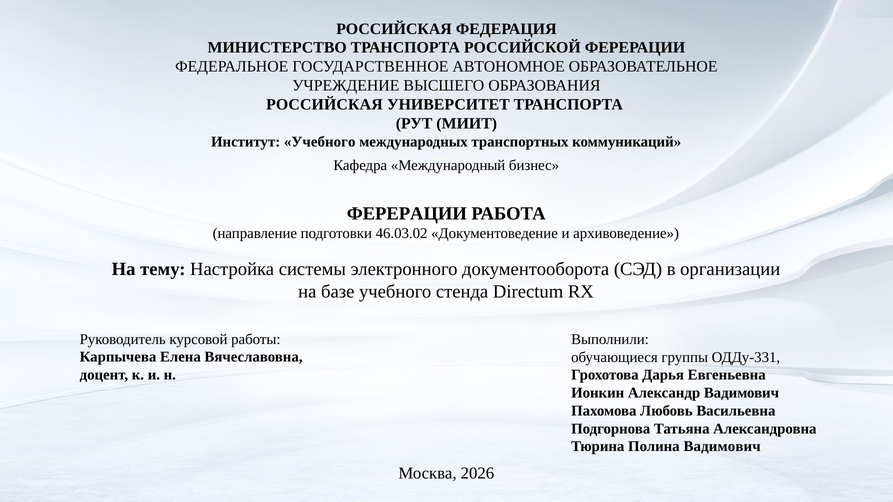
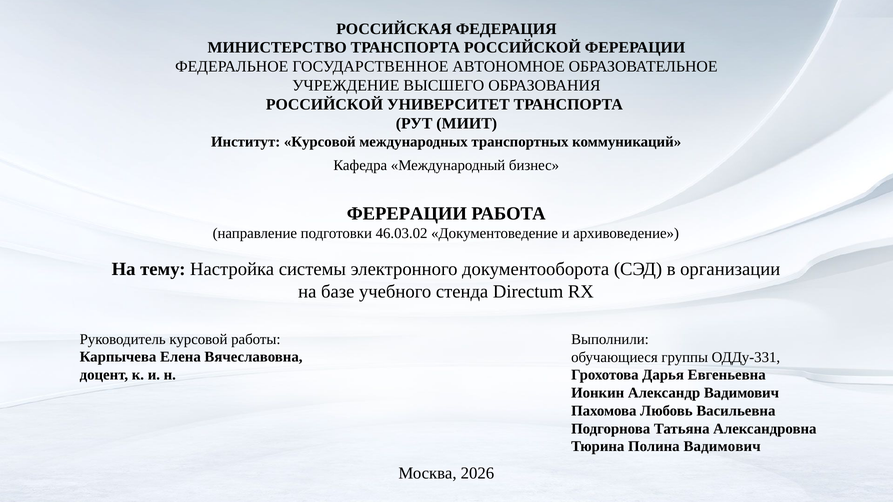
РОССИЙСКАЯ at (324, 105): РОССИЙСКАЯ -> РОССИЙСКОЙ
Институт Учебного: Учебного -> Курсовой
